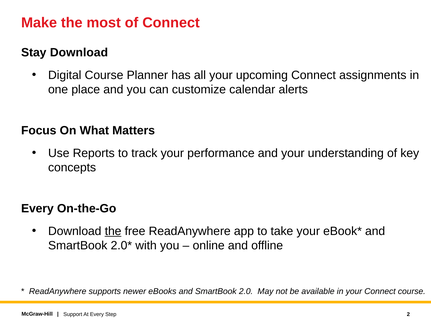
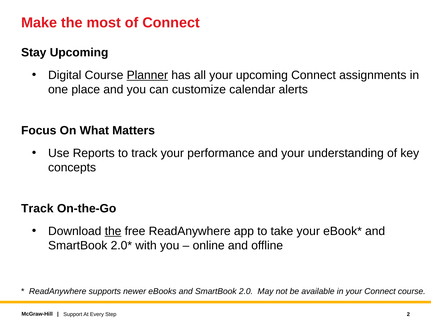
Stay Download: Download -> Upcoming
Planner underline: none -> present
Every at (37, 208): Every -> Track
